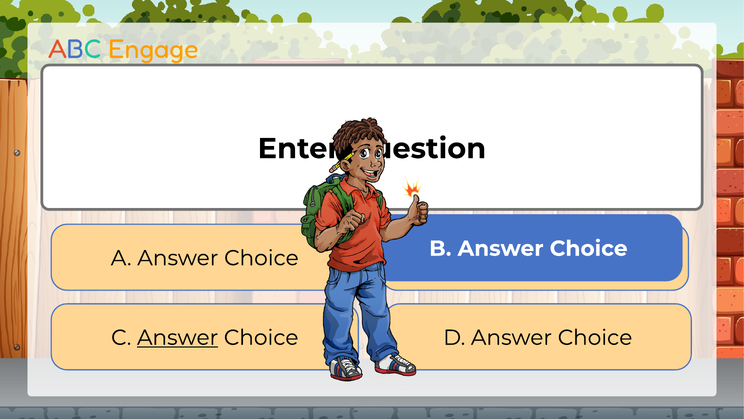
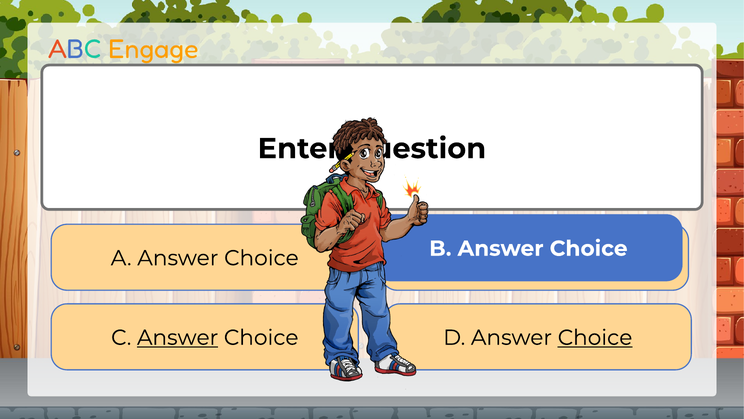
Choice at (595, 337) underline: none -> present
